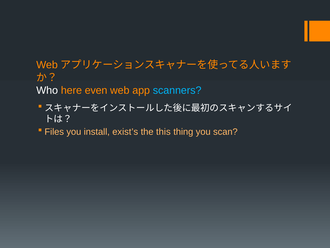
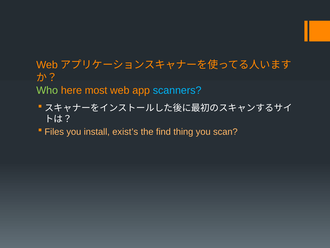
Who colour: white -> light green
even: even -> most
this: this -> find
